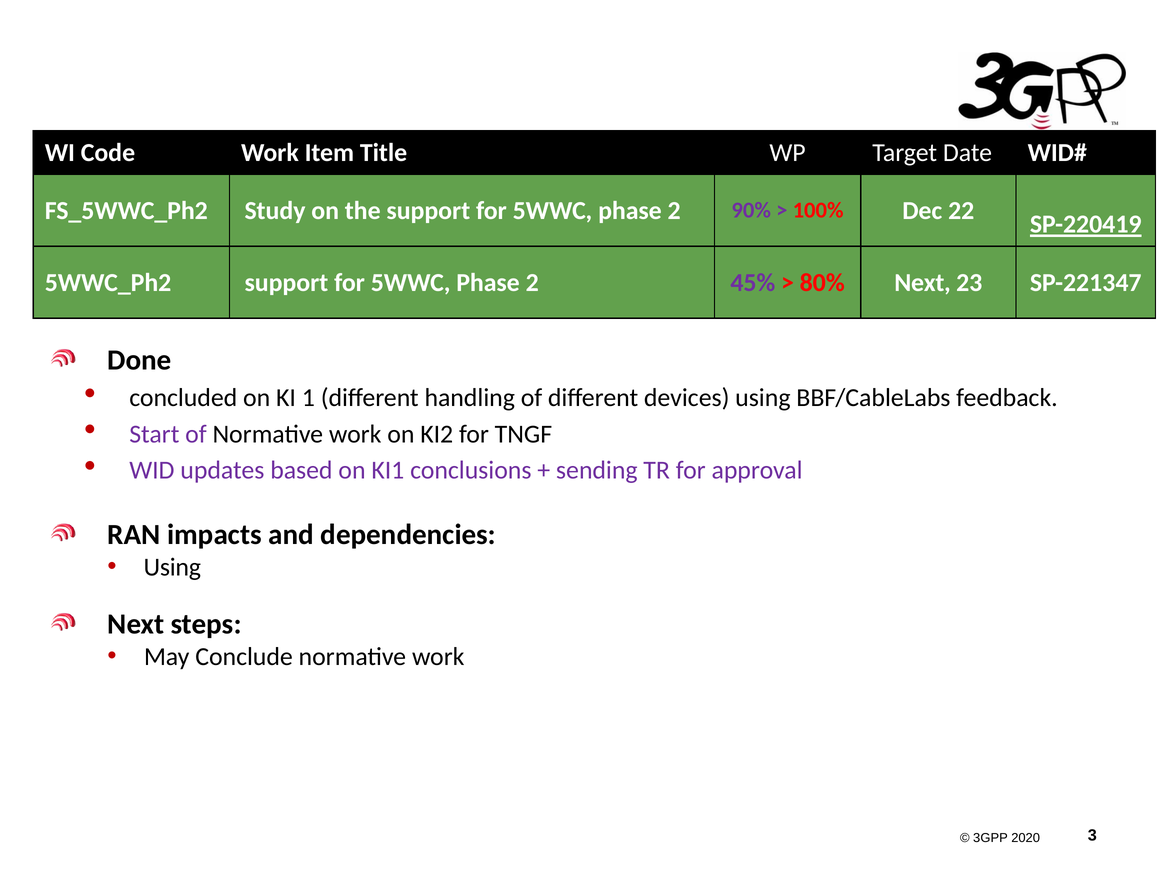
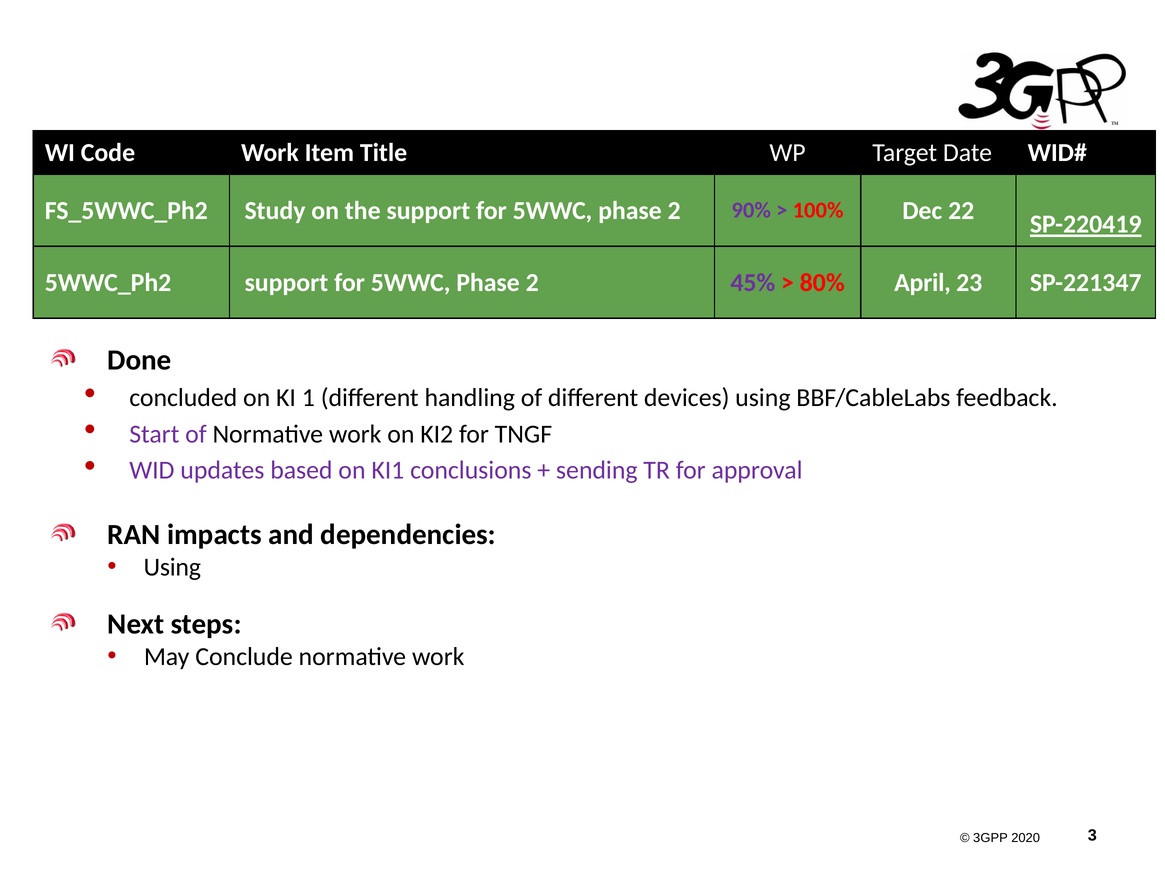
80% Next: Next -> April
